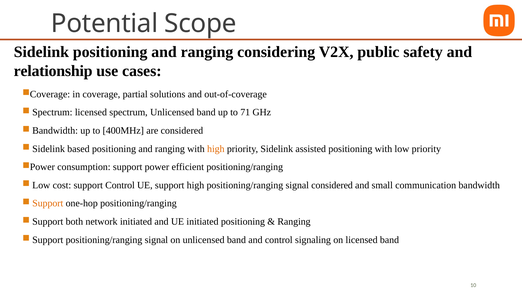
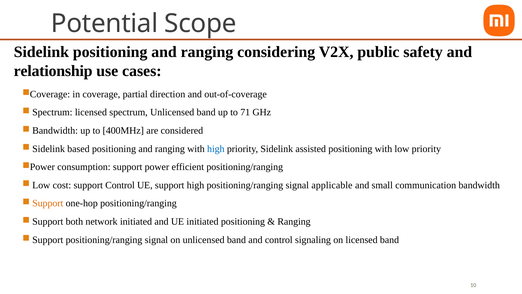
solutions: solutions -> direction
high at (216, 149) colour: orange -> blue
signal considered: considered -> applicable
